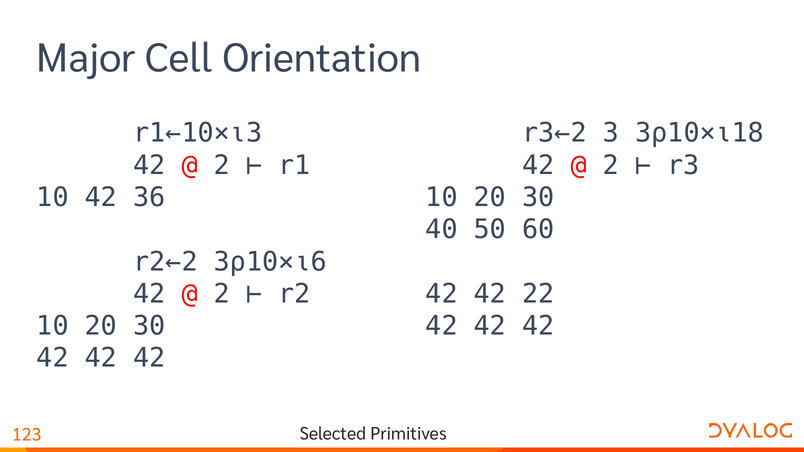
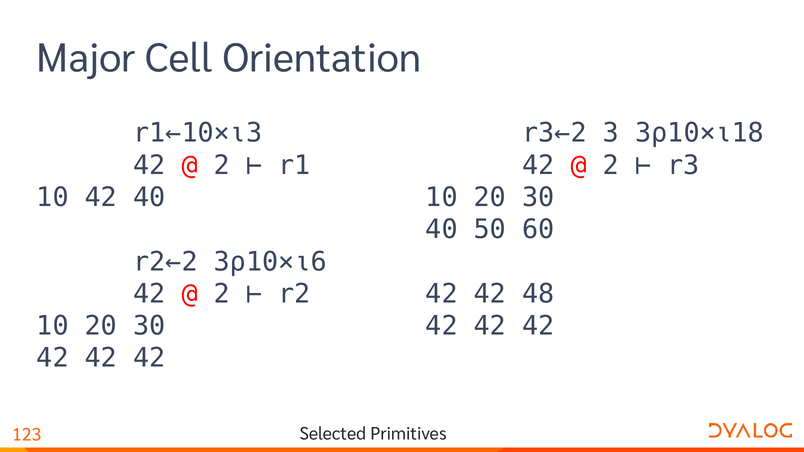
42 36: 36 -> 40
22: 22 -> 48
